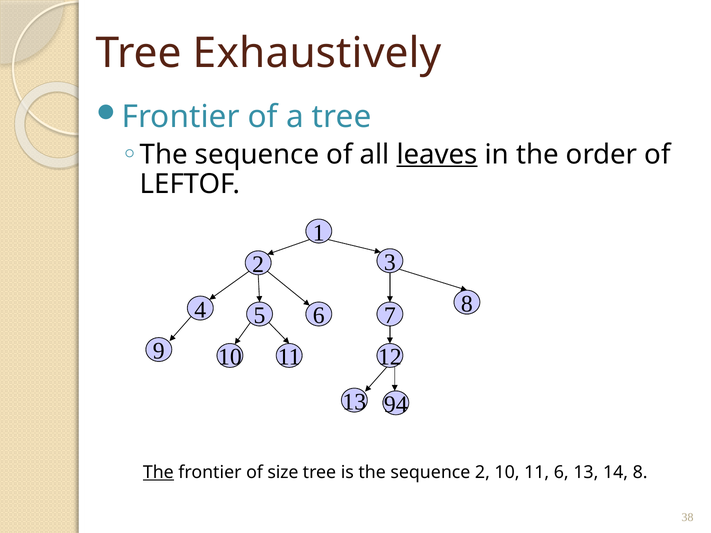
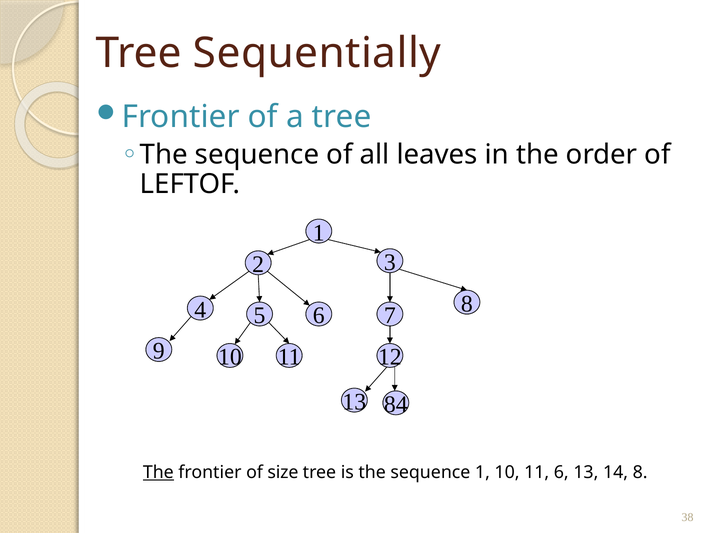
Exhaustively: Exhaustively -> Sequentially
leaves underline: present -> none
94: 94 -> 84
sequence 2: 2 -> 1
